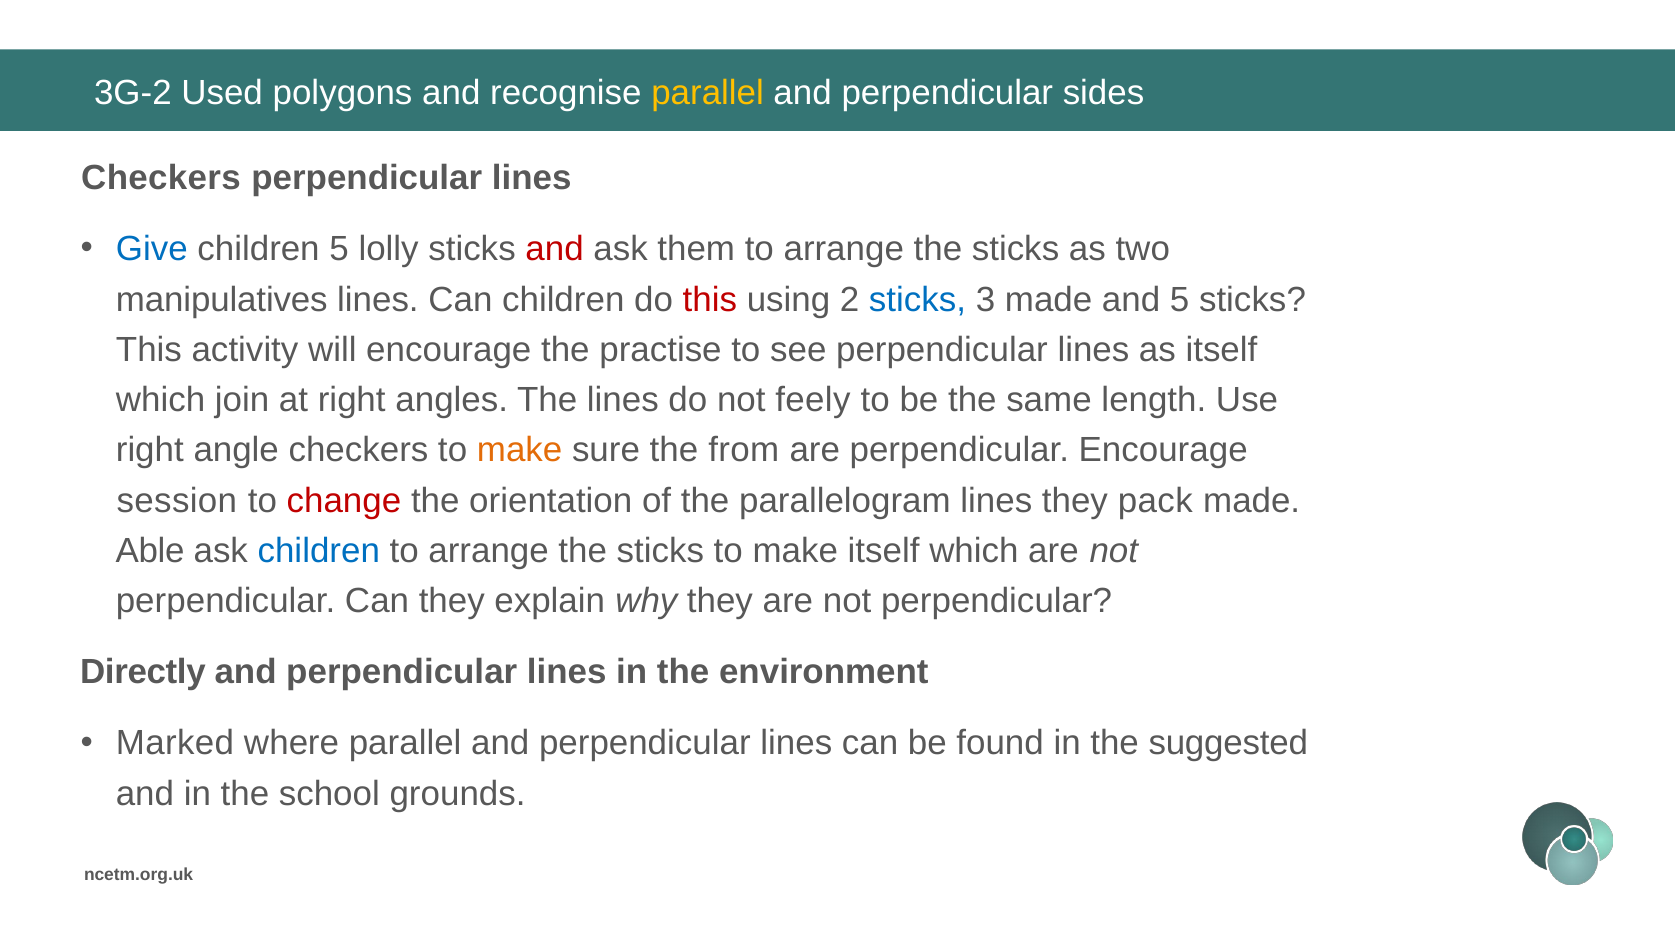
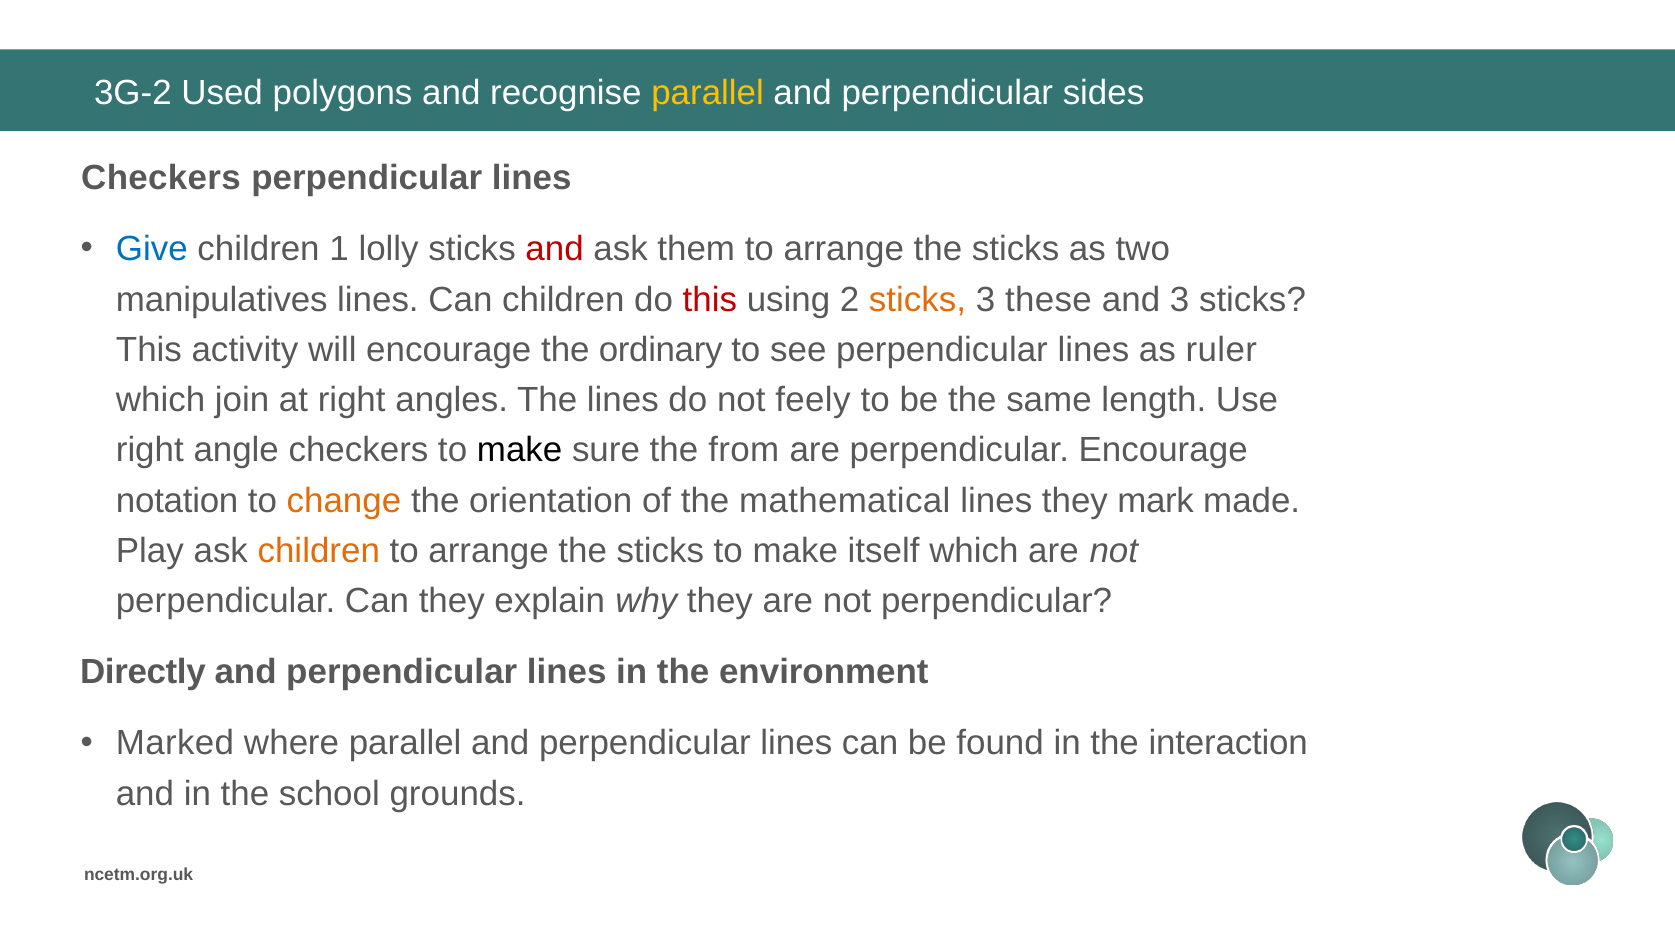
children 5: 5 -> 1
sticks at (918, 300) colour: blue -> orange
3 made: made -> these
and 5: 5 -> 3
practise: practise -> ordinary
as itself: itself -> ruler
make at (520, 450) colour: orange -> black
session: session -> notation
change colour: red -> orange
parallelogram: parallelogram -> mathematical
pack: pack -> mark
Able: Able -> Play
children at (319, 551) colour: blue -> orange
suggested: suggested -> interaction
